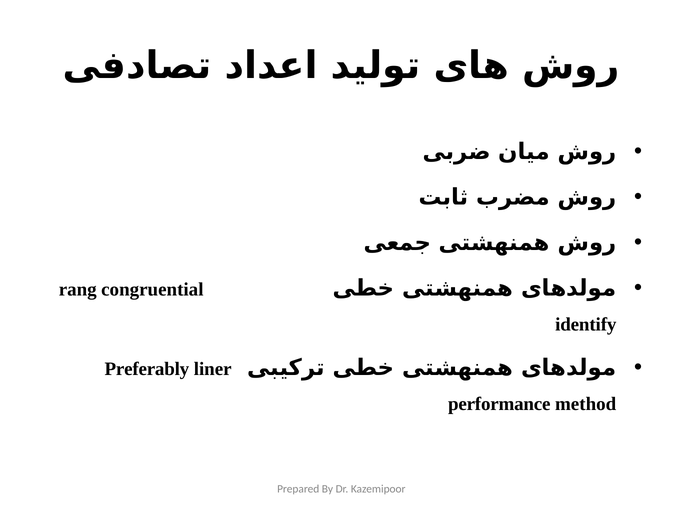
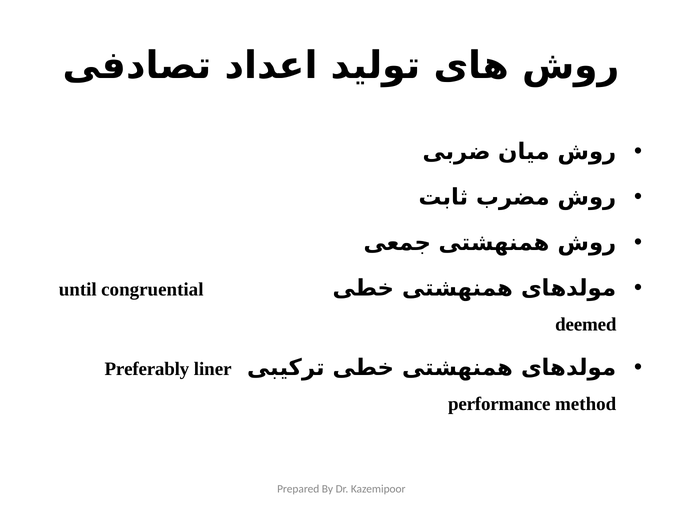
rang: rang -> until
identify: identify -> deemed
